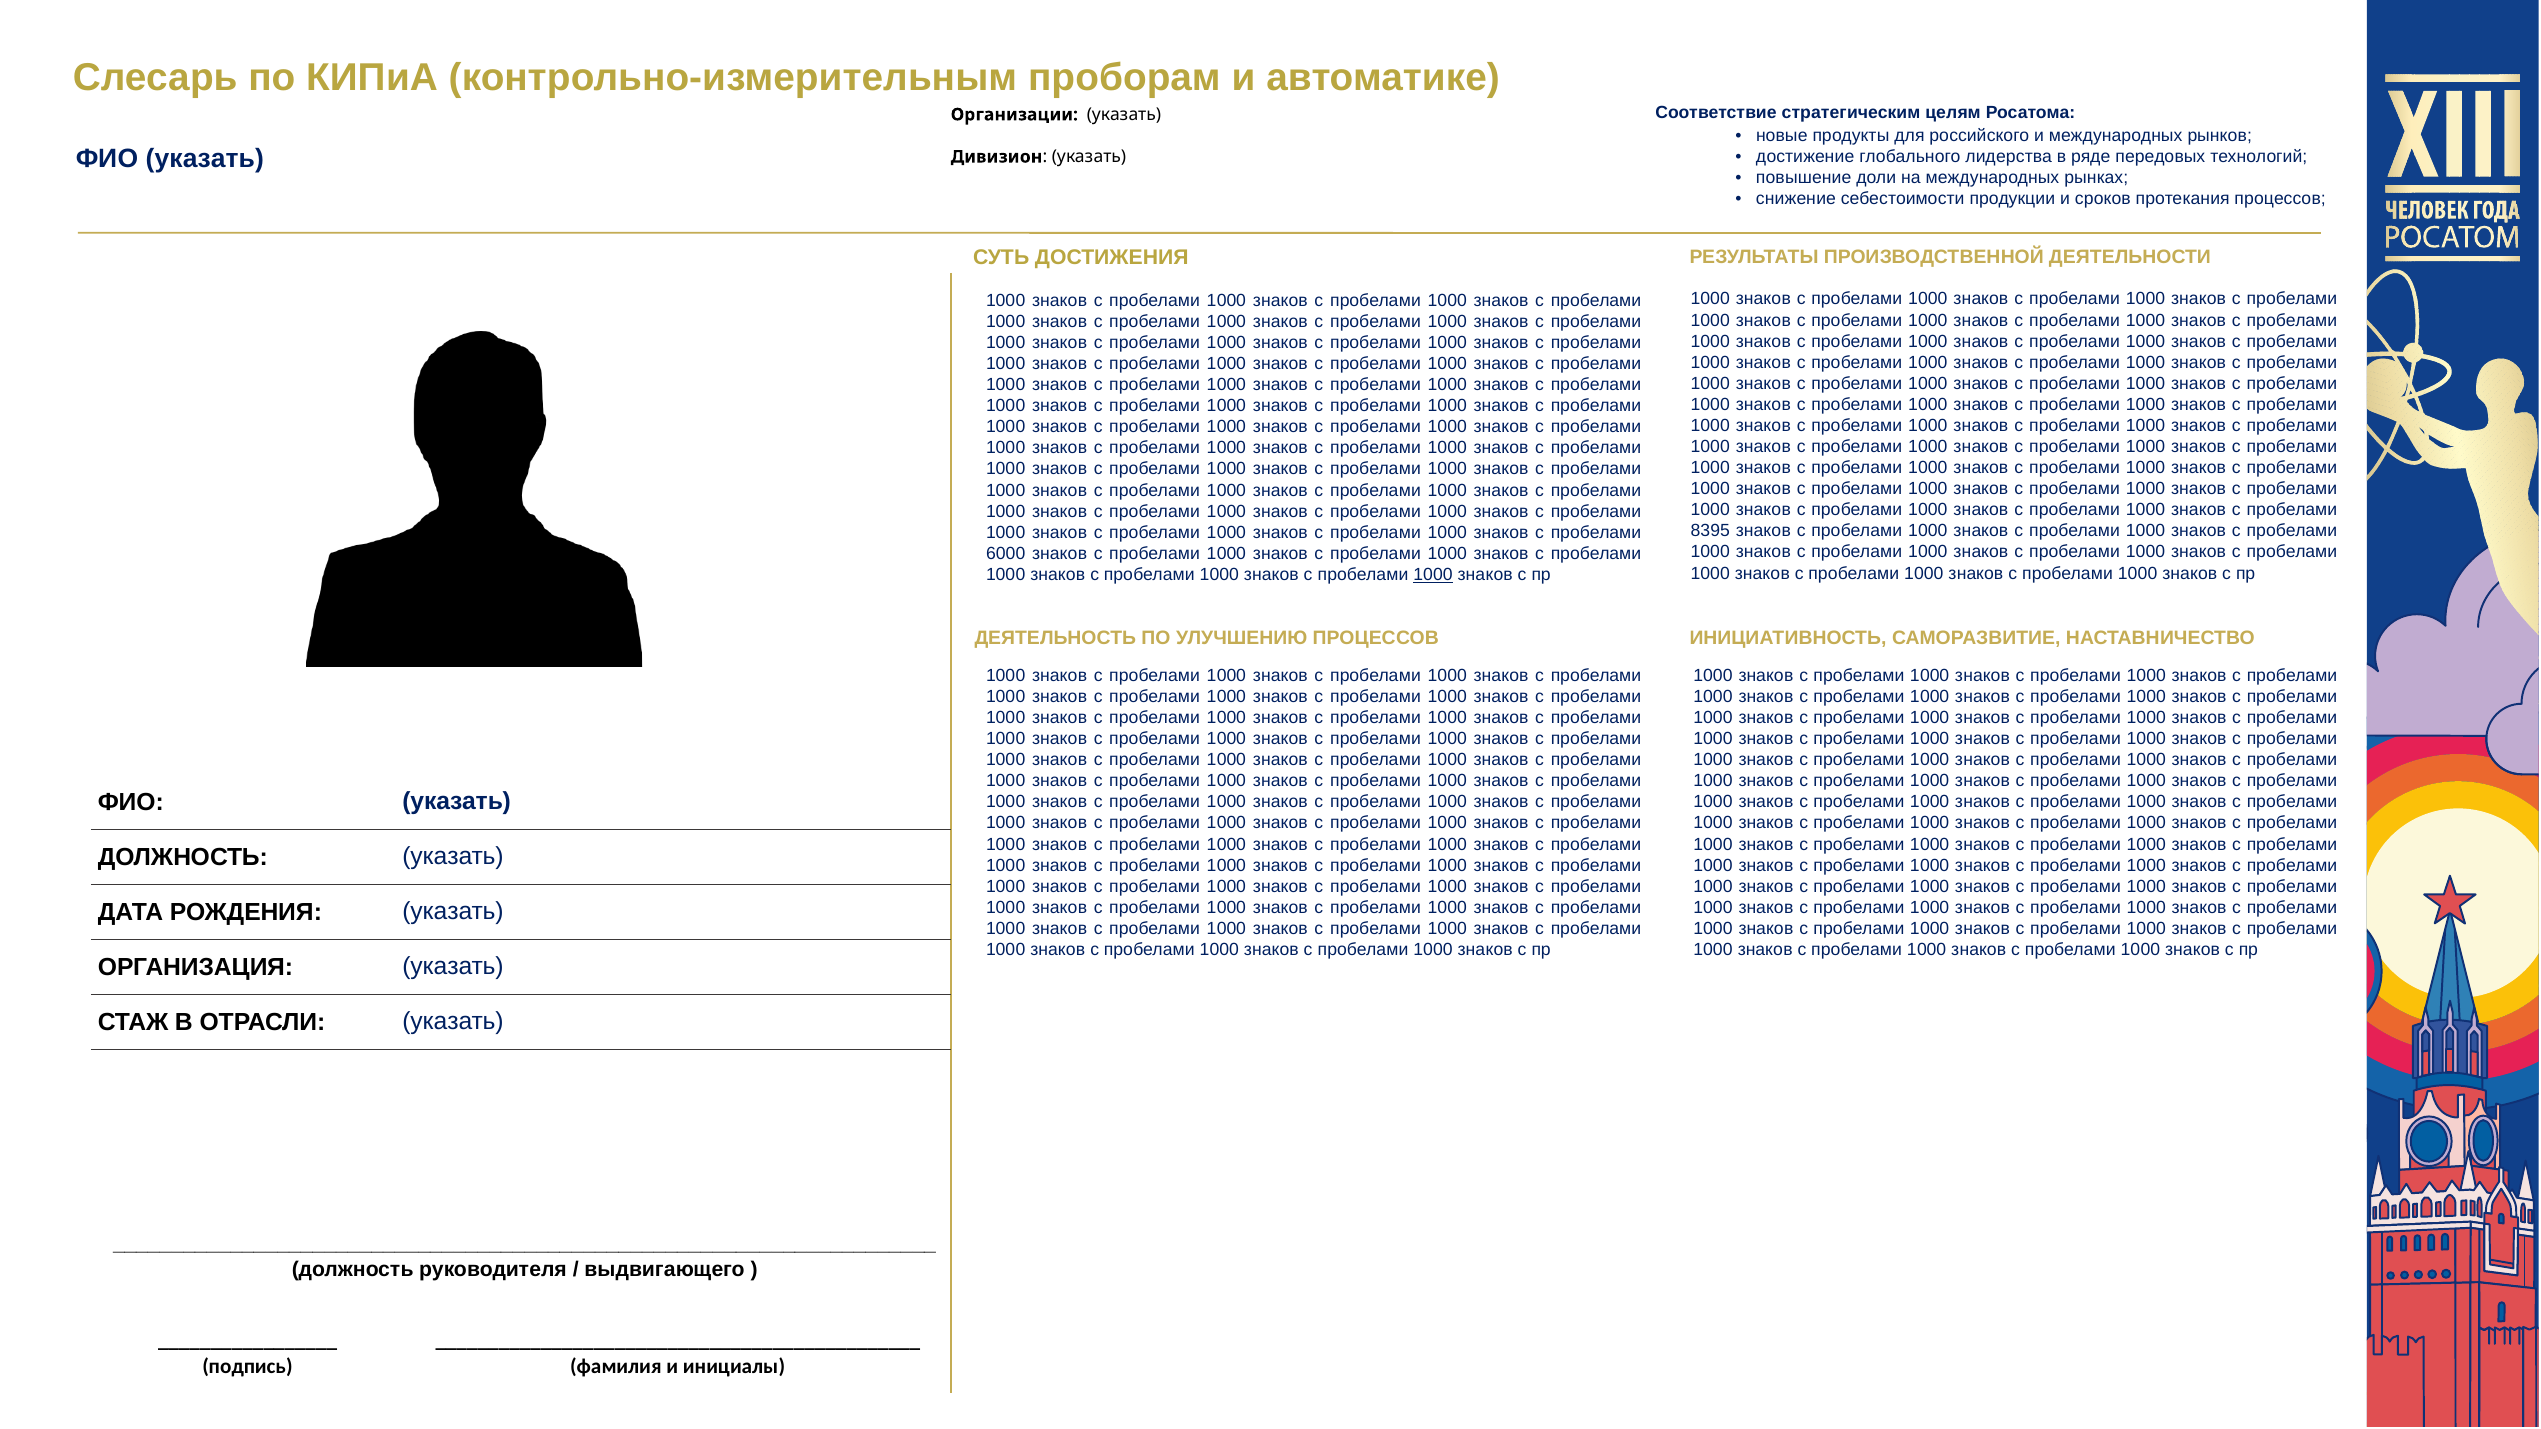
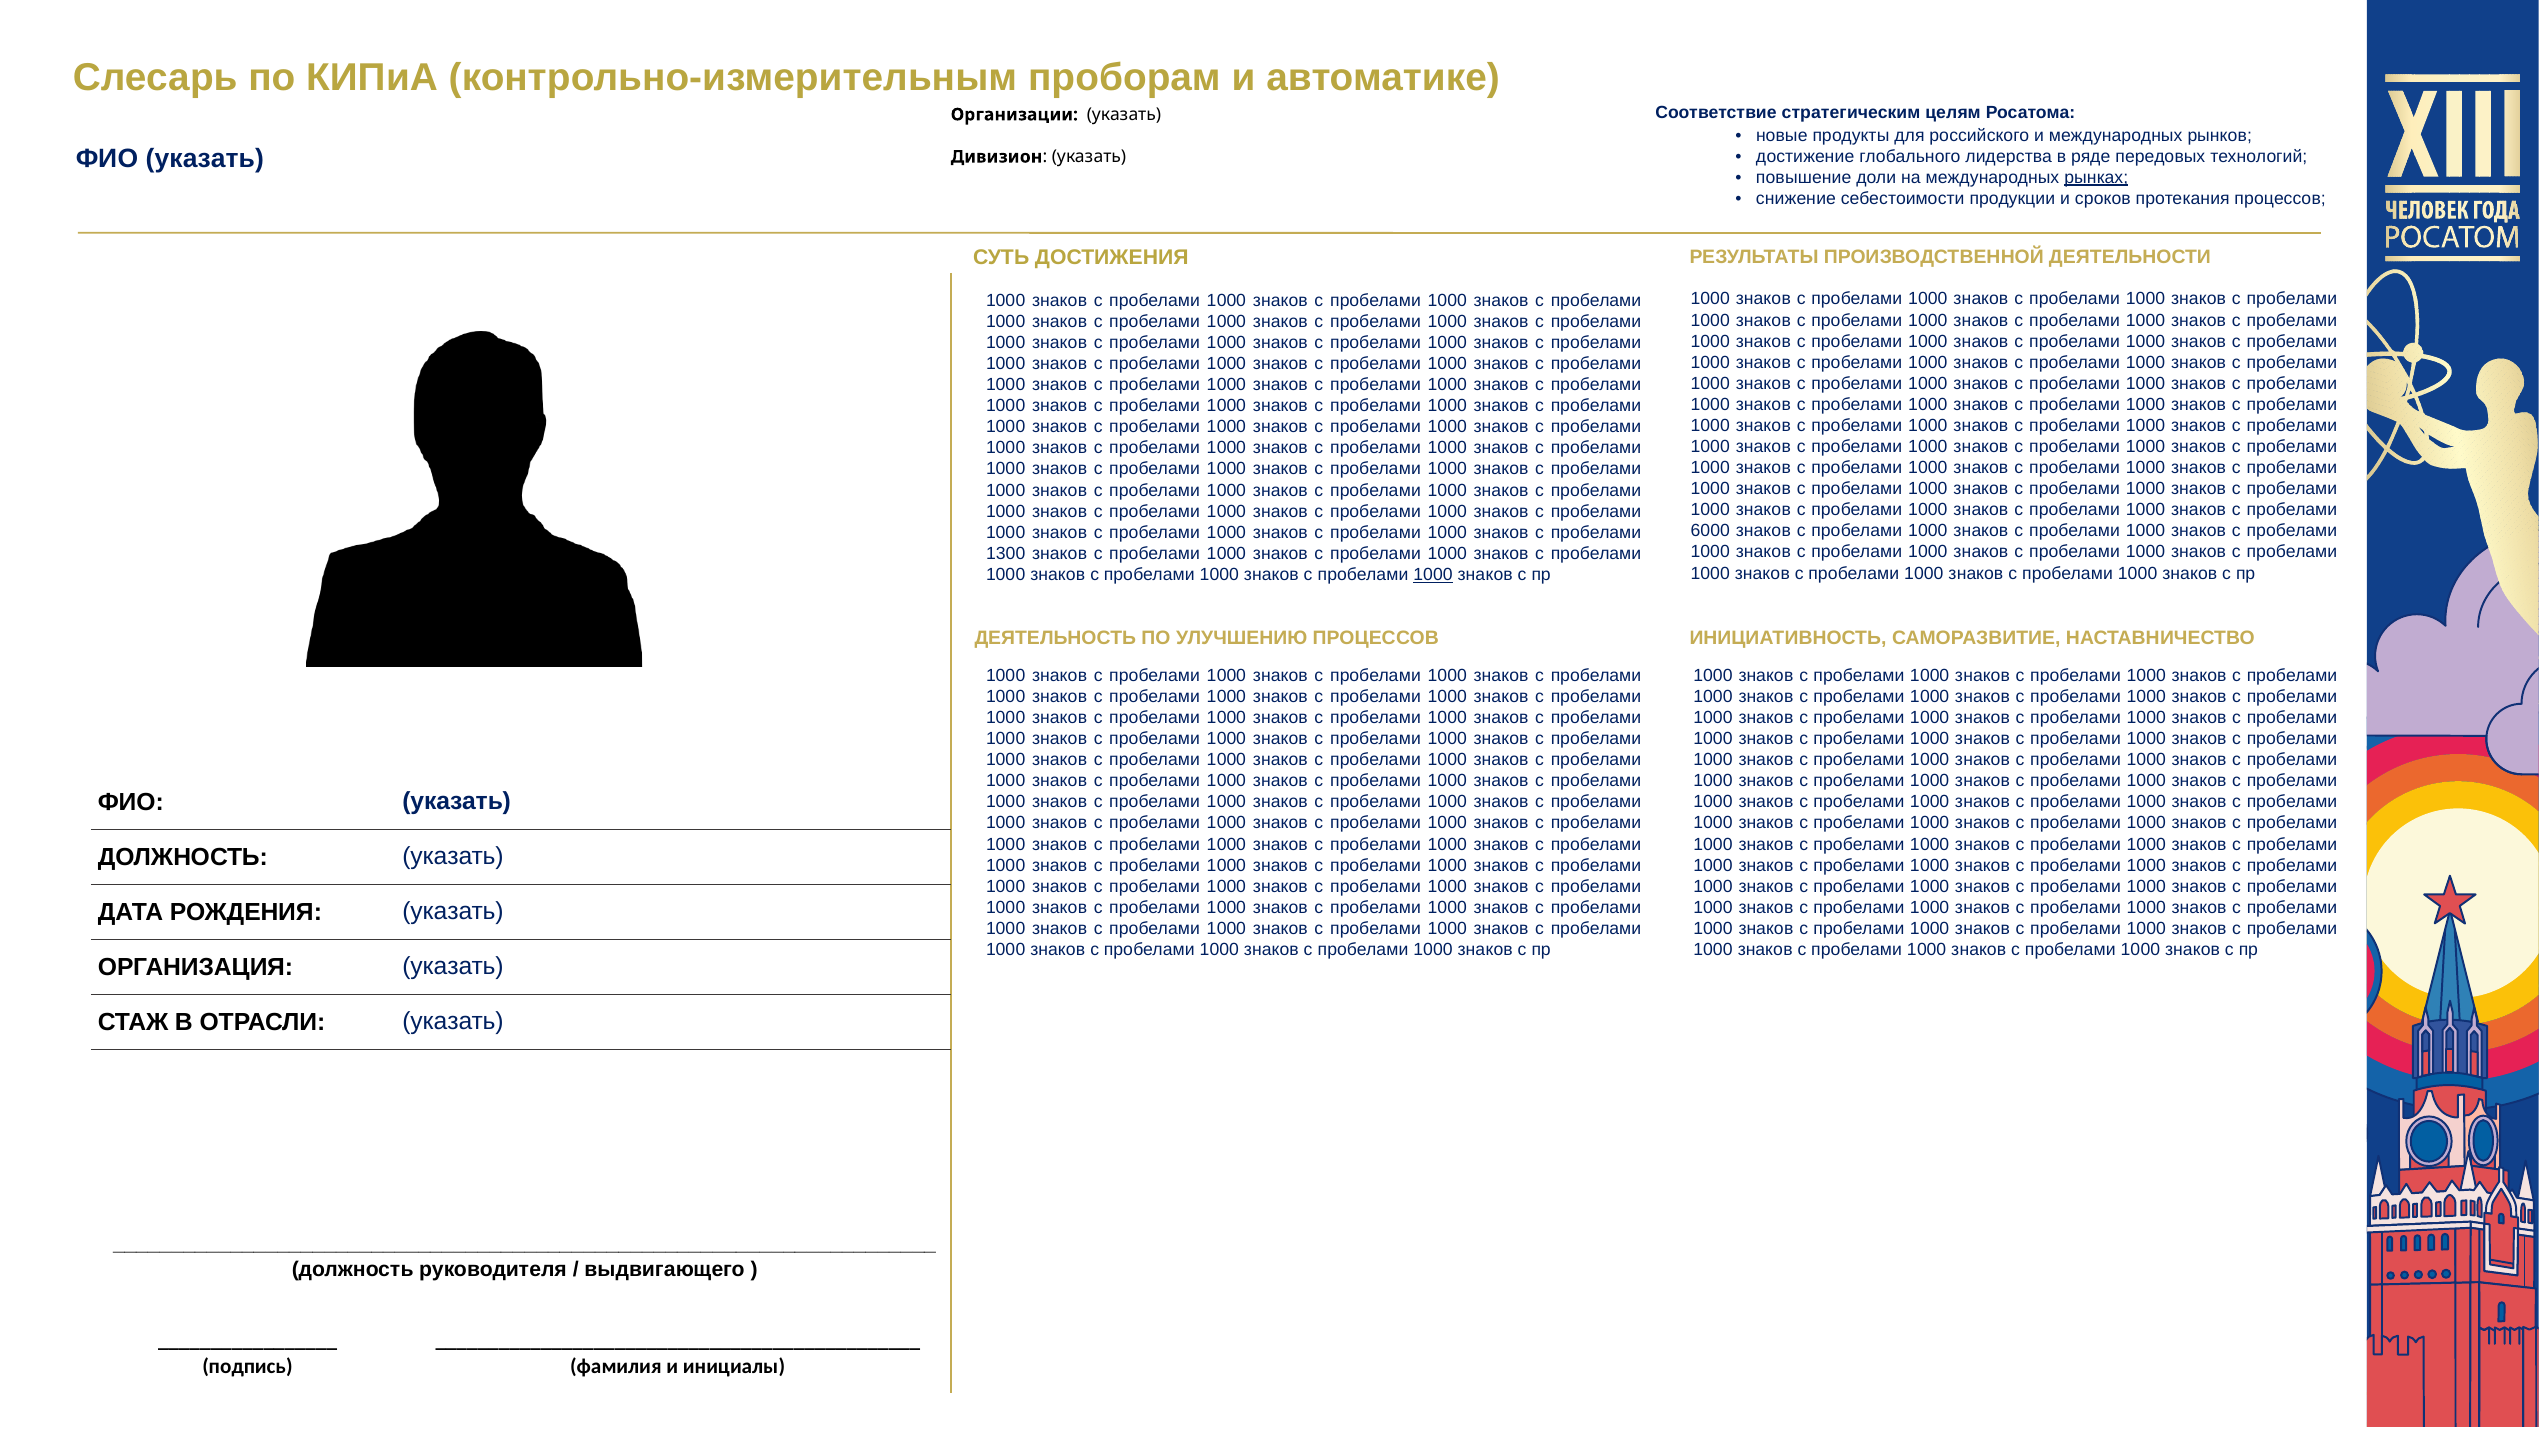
рынках underline: none -> present
8395: 8395 -> 6000
6000: 6000 -> 1300
